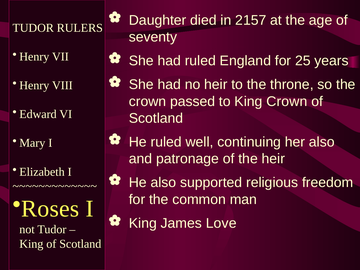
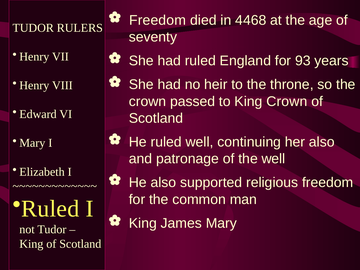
Daughter at (158, 20): Daughter -> Freedom
2157: 2157 -> 4468
25: 25 -> 93
the heir: heir -> well
Roses at (50, 209): Roses -> Ruled
James Love: Love -> Mary
